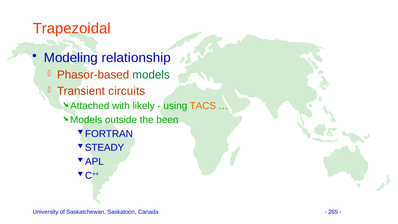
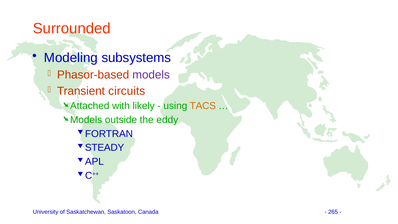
Trapezoidal: Trapezoidal -> Surrounded
relationship: relationship -> subsystems
models colour: green -> purple
been: been -> eddy
